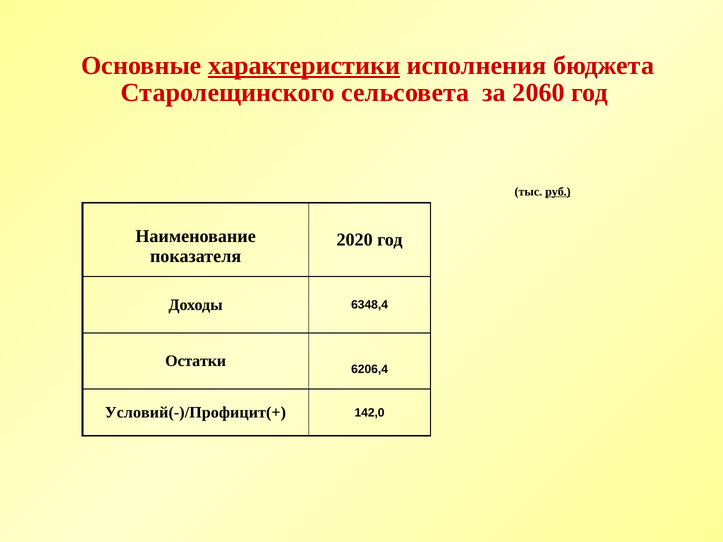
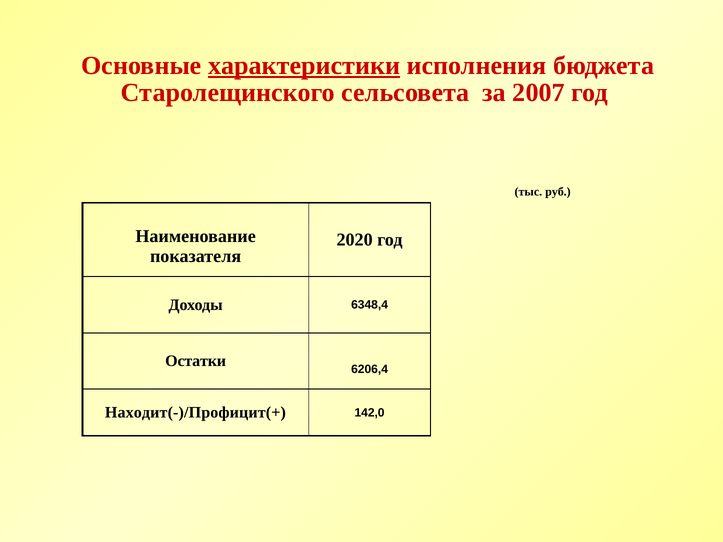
2060: 2060 -> 2007
руб underline: present -> none
Условий(-)/Профицит(+: Условий(-)/Профицит(+ -> Находит(-)/Профицит(+
